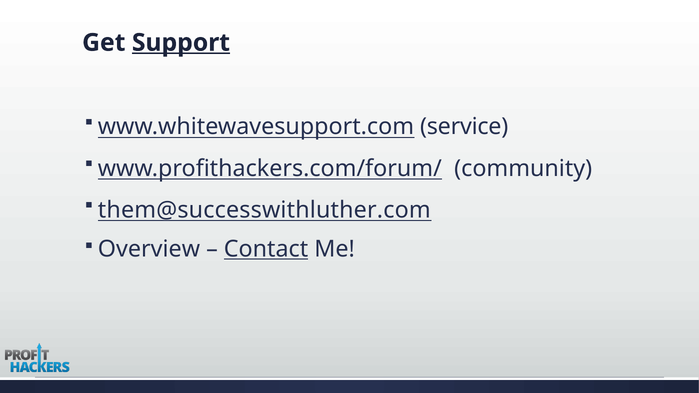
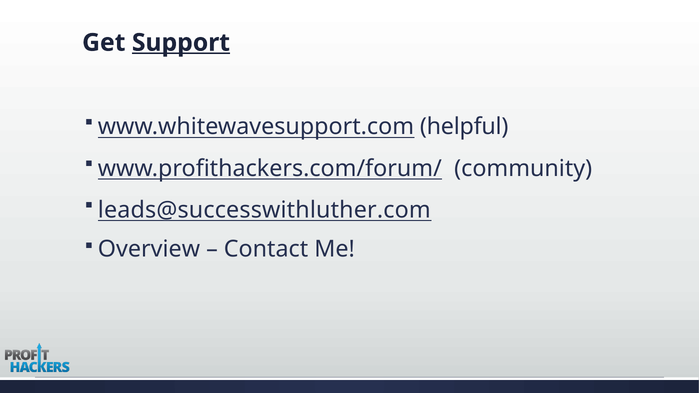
service: service -> helpful
them@successwithluther.com: them@successwithluther.com -> leads@successwithluther.com
Contact underline: present -> none
